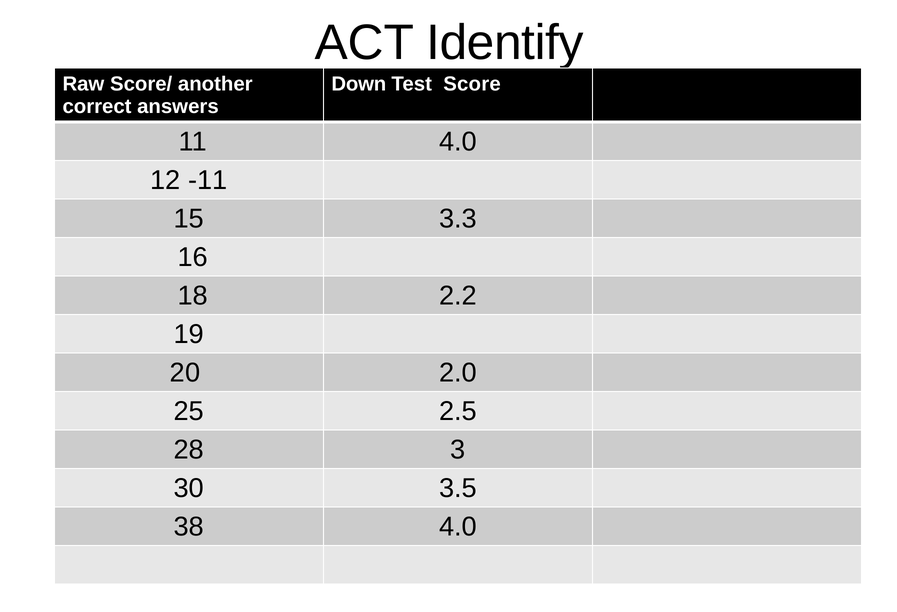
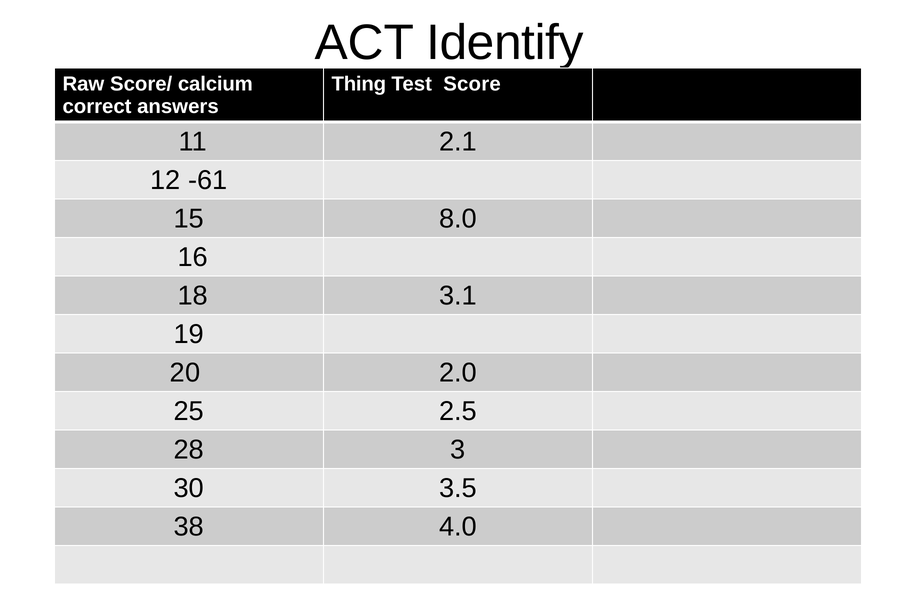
another: another -> calcium
Down: Down -> Thing
11 4.0: 4.0 -> 2.1
-11: -11 -> -61
3.3: 3.3 -> 8.0
2.2: 2.2 -> 3.1
